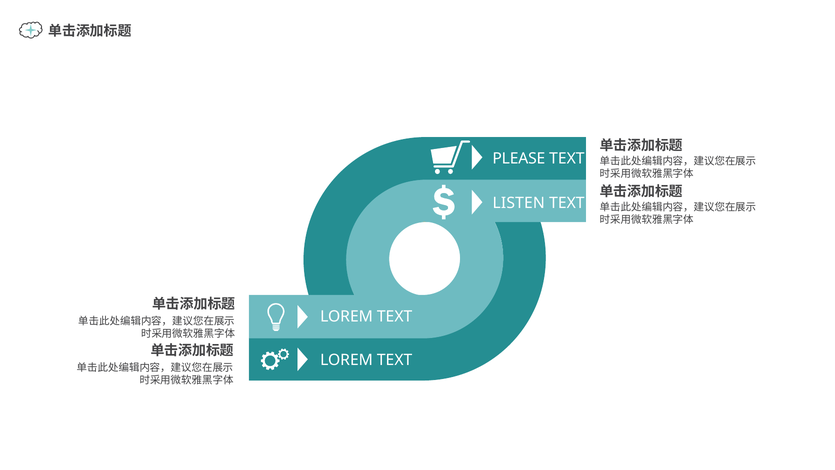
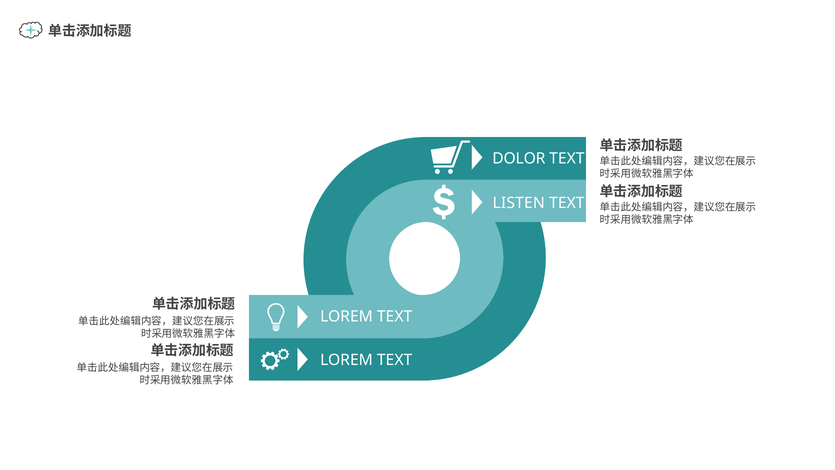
PLEASE: PLEASE -> DOLOR
